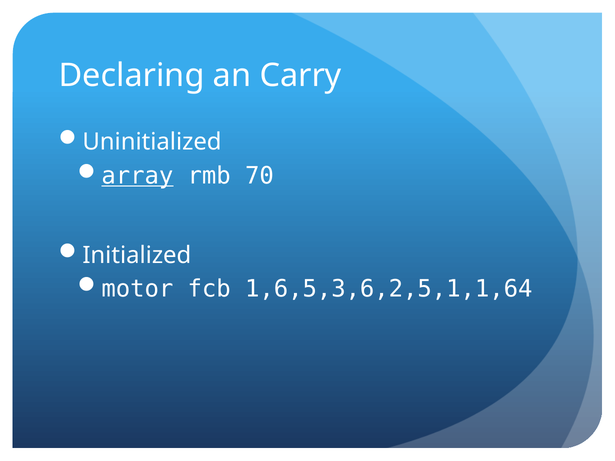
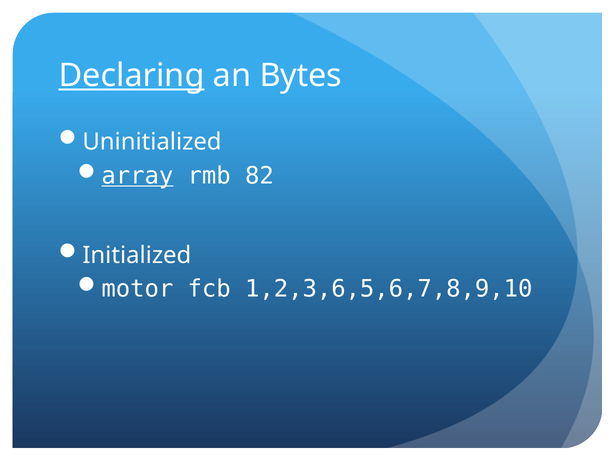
Declaring underline: none -> present
Carry: Carry -> Bytes
70: 70 -> 82
1,6,5,3,6,2,5,1,1,64: 1,6,5,3,6,2,5,1,1,64 -> 1,2,3,6,5,6,7,8,9,10
